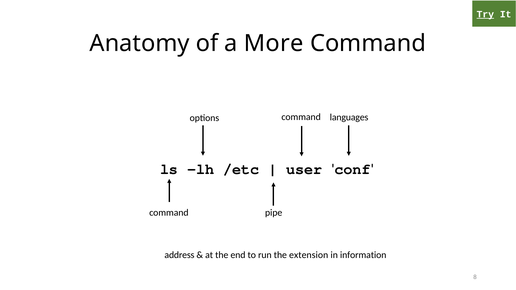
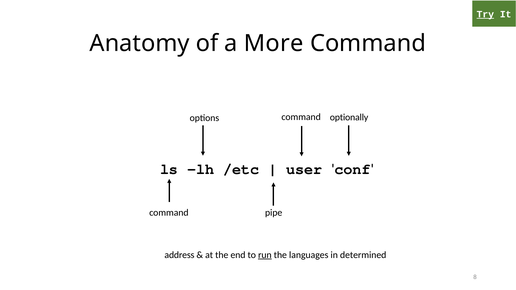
languages: languages -> optionally
run underline: none -> present
extension: extension -> languages
information: information -> determined
